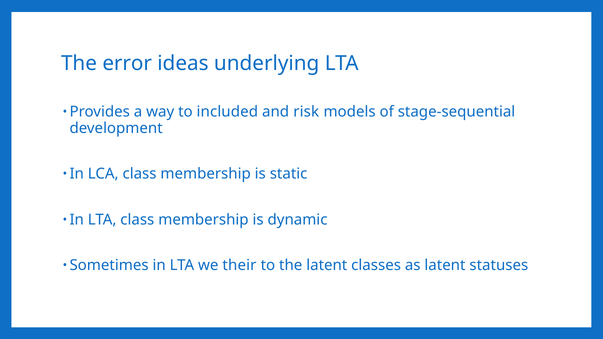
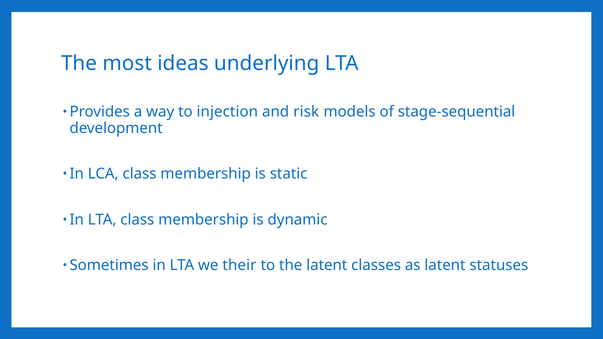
error: error -> most
included: included -> injection
